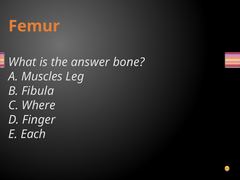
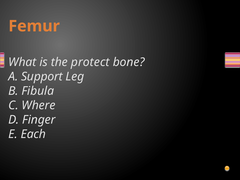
answer: answer -> protect
Muscles: Muscles -> Support
